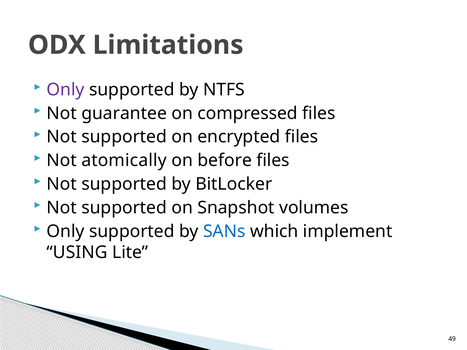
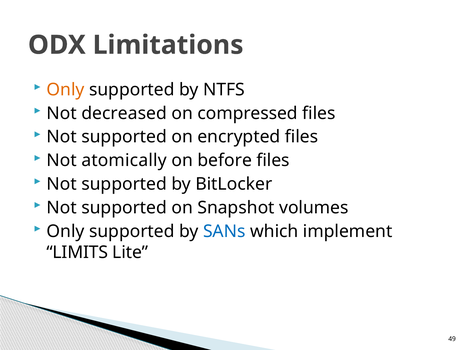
Only at (66, 90) colour: purple -> orange
guarantee: guarantee -> decreased
USING: USING -> LIMITS
